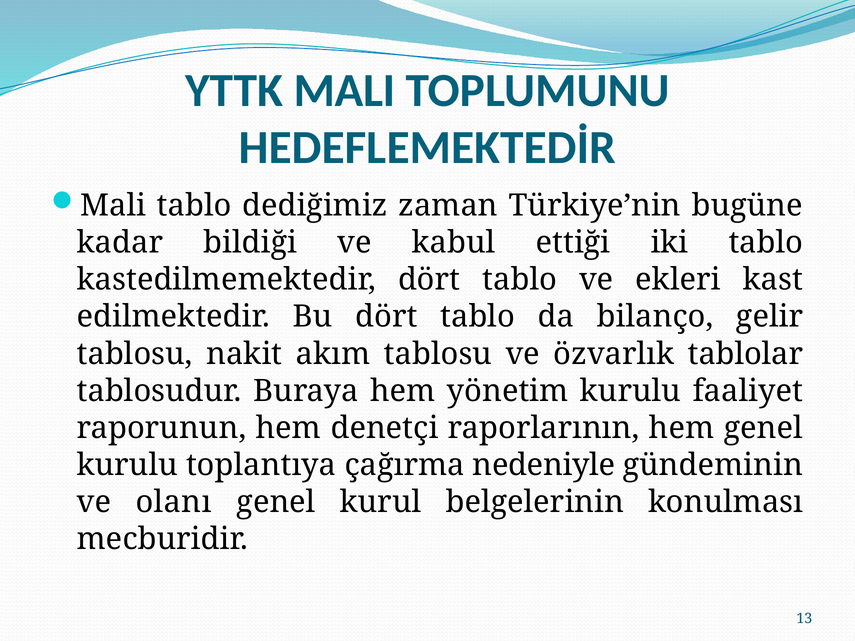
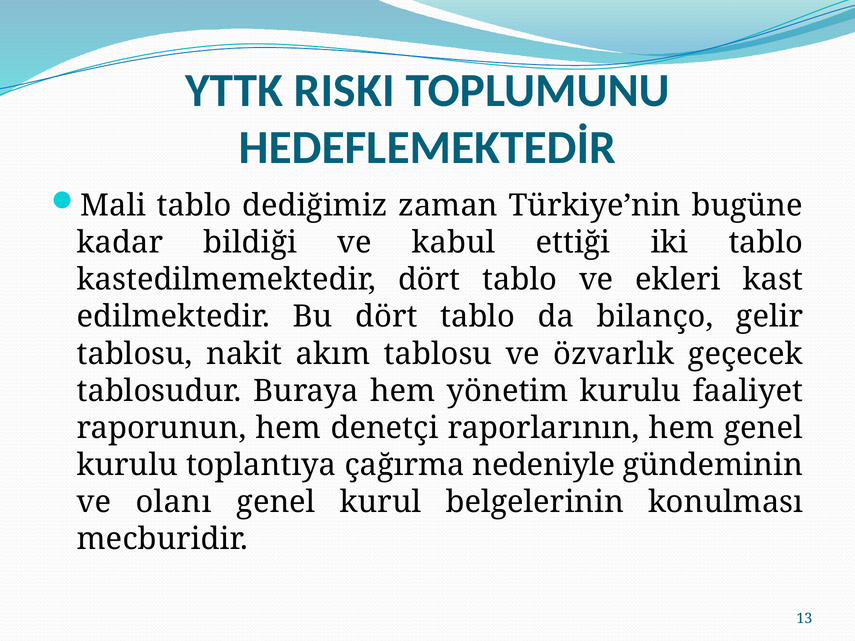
YTTK MALI: MALI -> RISKI
tablolar: tablolar -> geçecek
